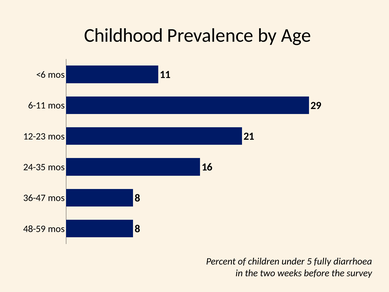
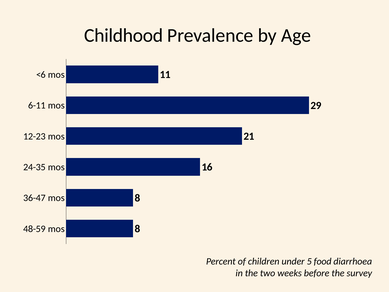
fully: fully -> food
